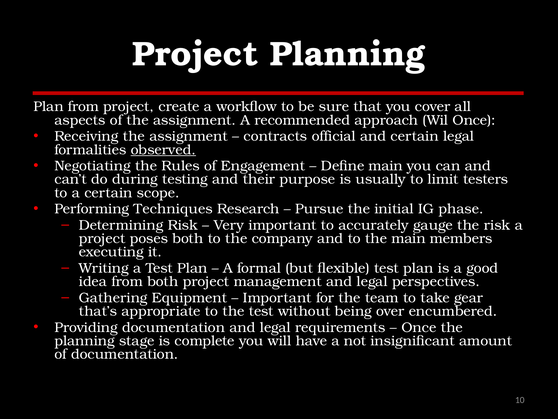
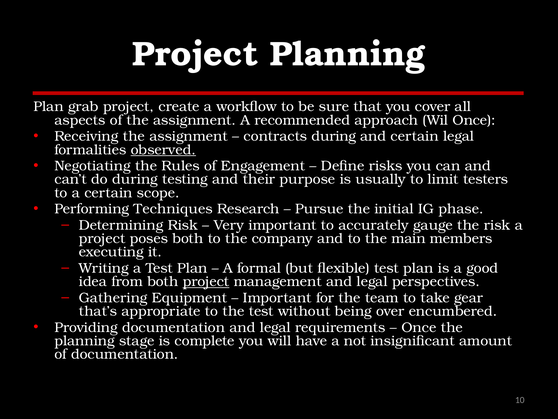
Plan from: from -> grab
contracts official: official -> during
Define main: main -> risks
project at (206, 281) underline: none -> present
